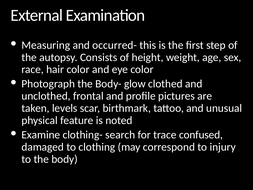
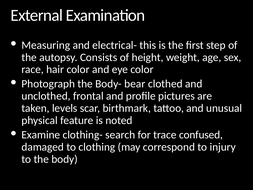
occurred-: occurred- -> electrical-
glow: glow -> bear
